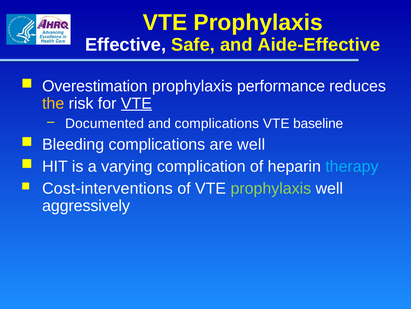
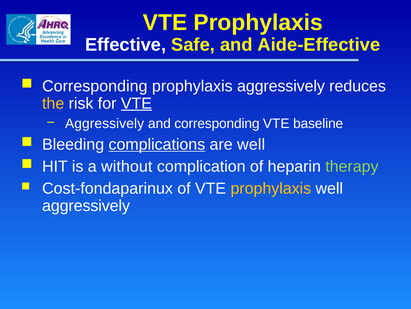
Overestimation at (95, 86): Overestimation -> Corresponding
prophylaxis performance: performance -> aggressively
Documented at (105, 123): Documented -> Aggressively
and complications: complications -> corresponding
complications at (157, 144) underline: none -> present
varying: varying -> without
therapy colour: light blue -> light green
Cost-interventions: Cost-interventions -> Cost-fondaparinux
prophylaxis at (271, 188) colour: light green -> yellow
